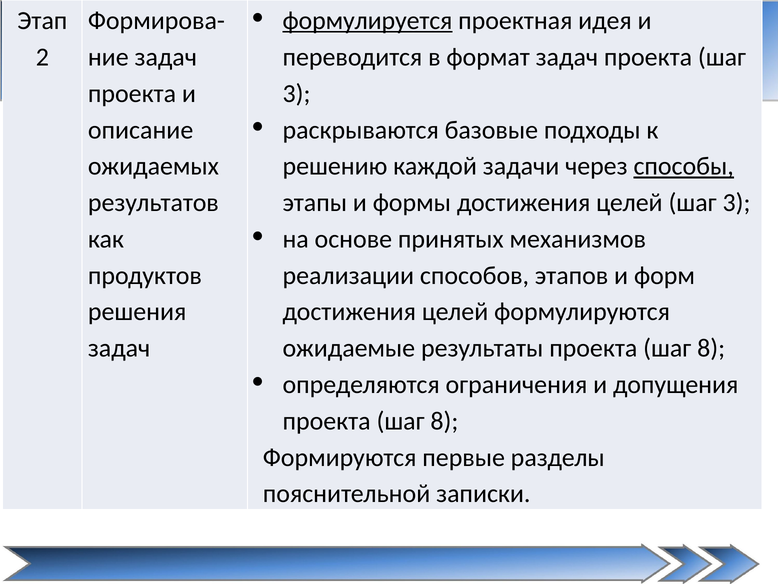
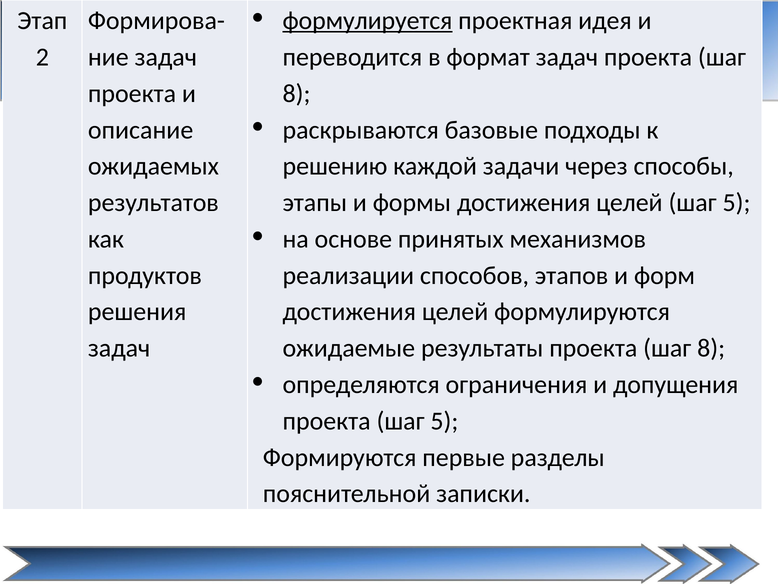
3 at (297, 93): 3 -> 8
способы underline: present -> none
целей шаг 3: 3 -> 5
8 at (444, 421): 8 -> 5
